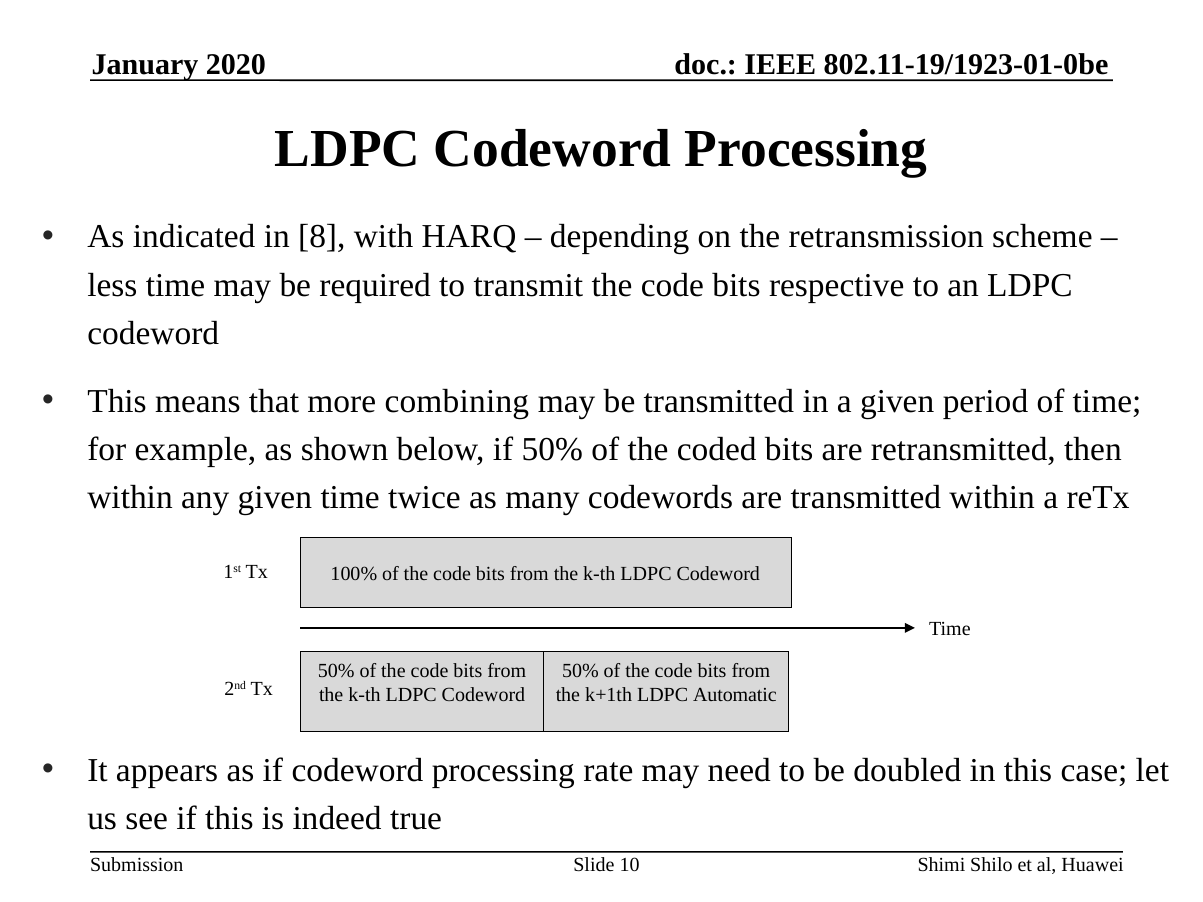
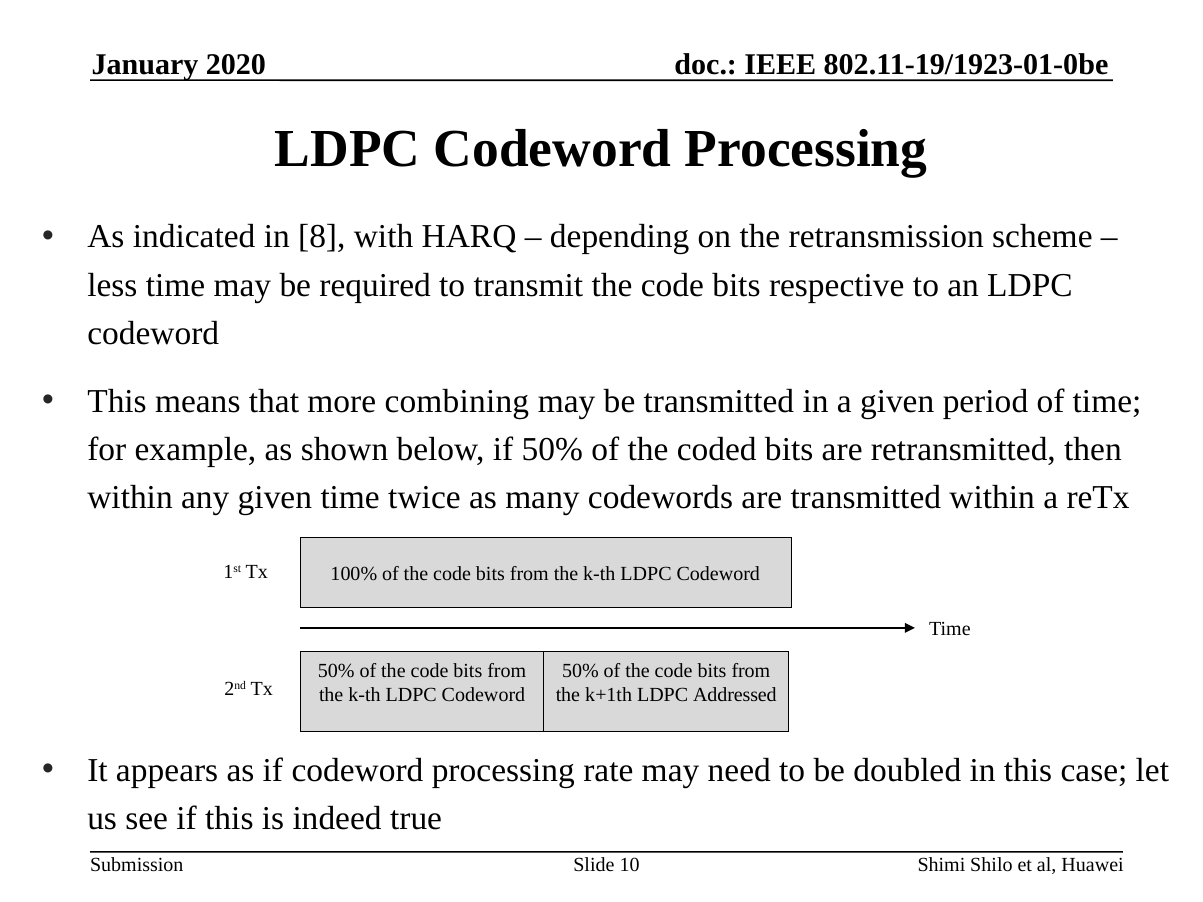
Automatic: Automatic -> Addressed
